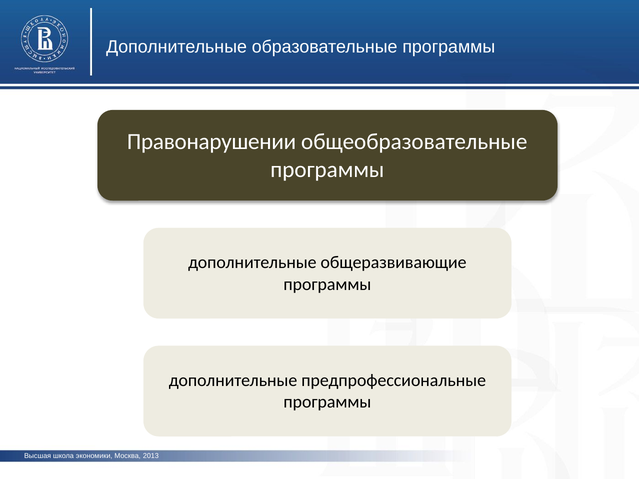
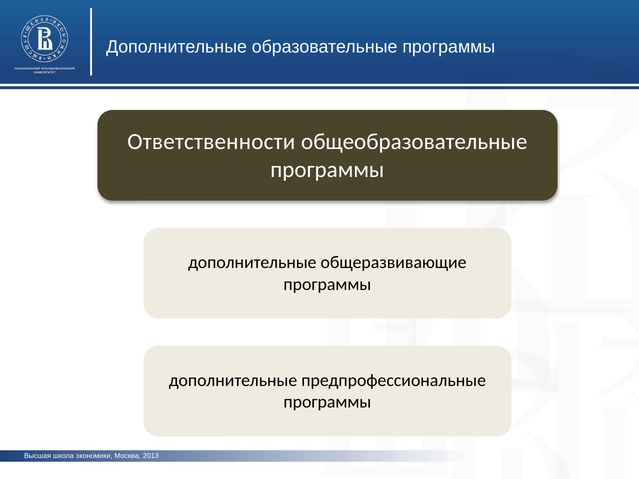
Правонарушении: Правонарушении -> Ответственности
